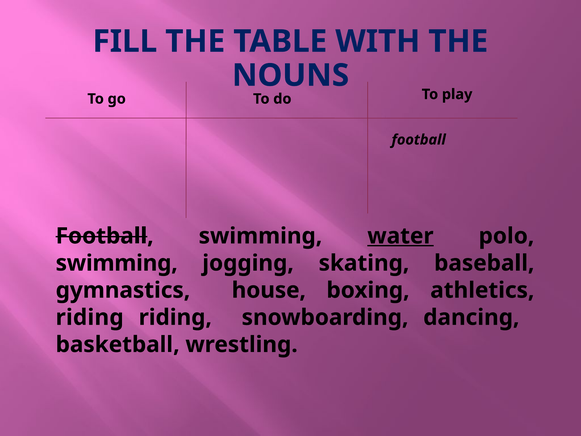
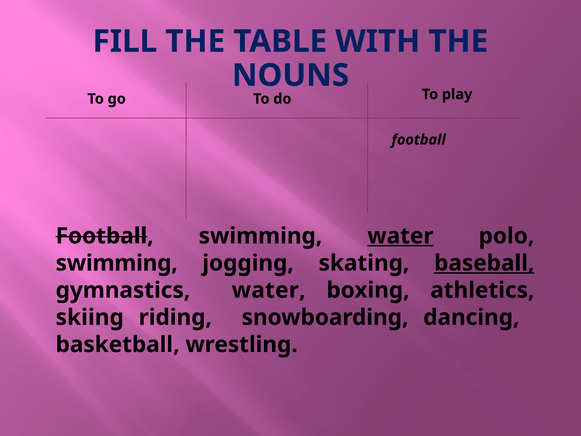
baseball underline: none -> present
gymnastics house: house -> water
riding at (90, 317): riding -> skiing
